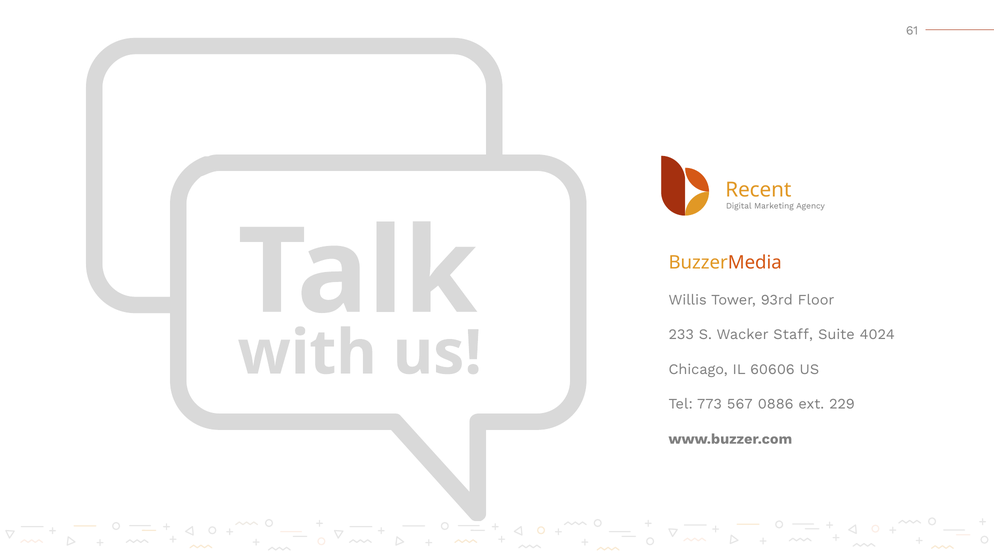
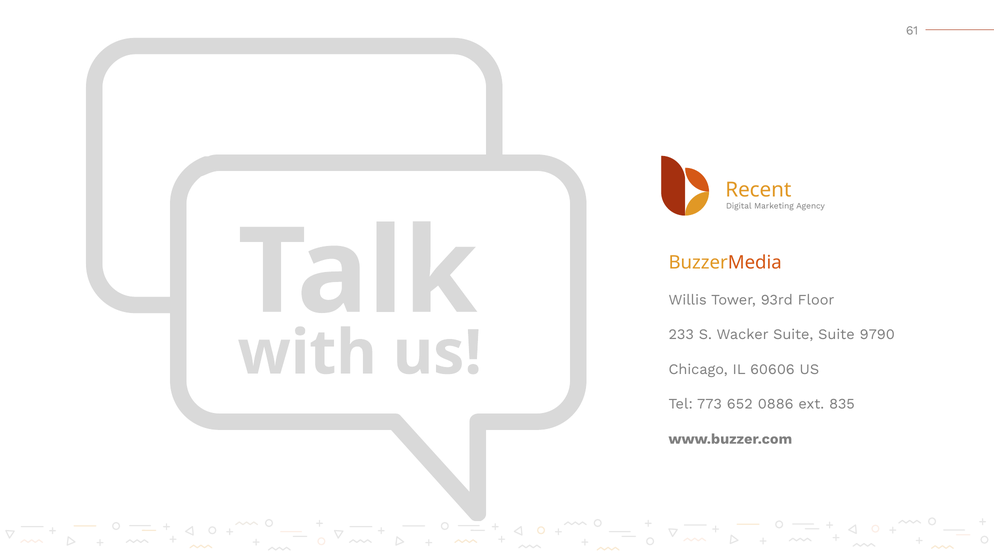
Wacker Staff: Staff -> Suite
4024: 4024 -> 9790
567: 567 -> 652
229: 229 -> 835
